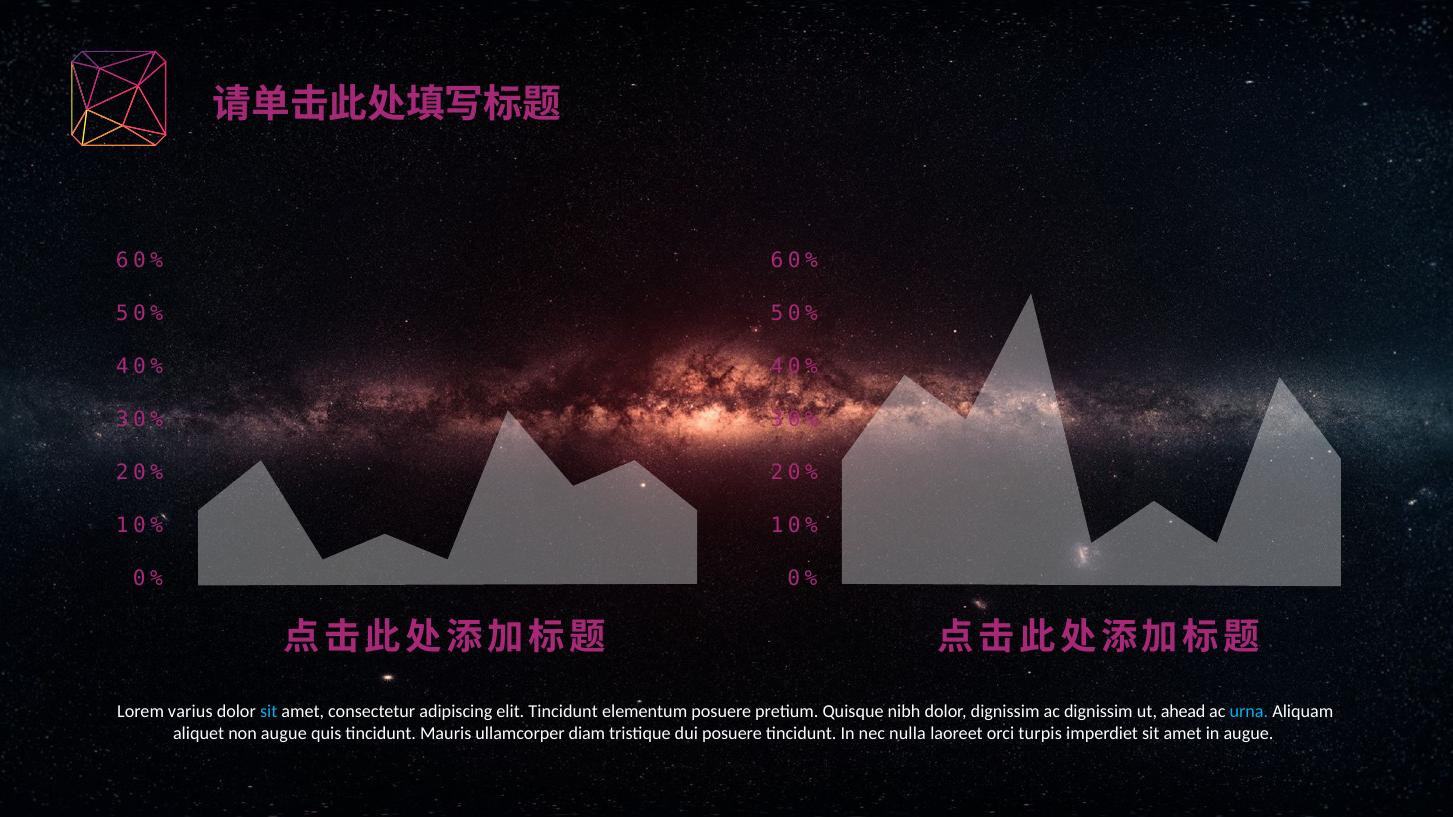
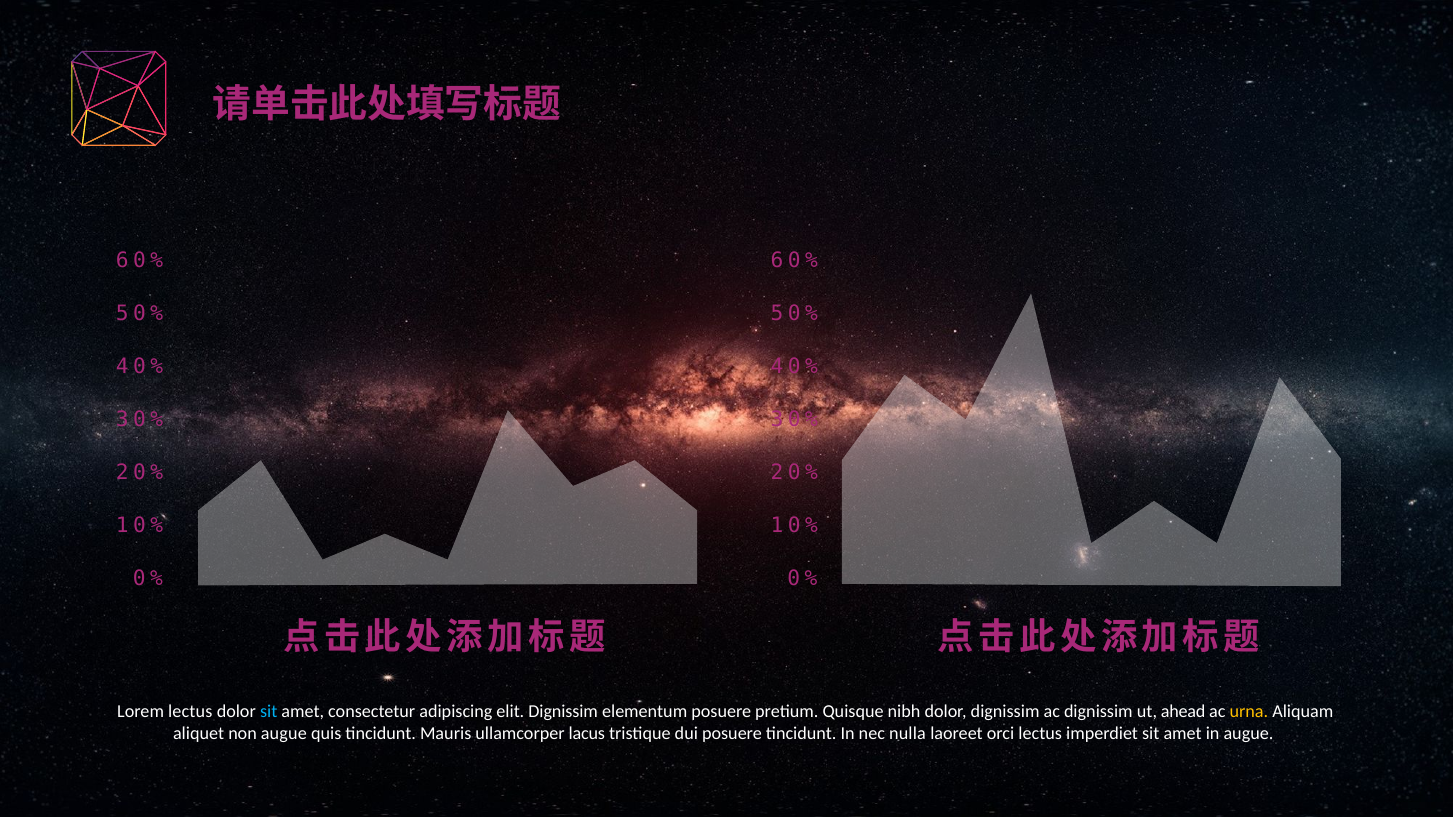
Lorem varius: varius -> lectus
elit Tincidunt: Tincidunt -> Dignissim
urna colour: light blue -> yellow
diam: diam -> lacus
orci turpis: turpis -> lectus
